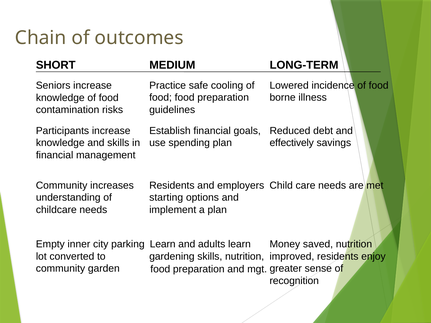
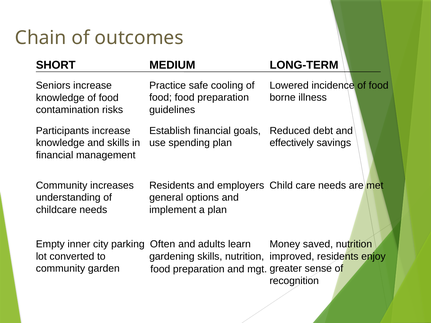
starting: starting -> general
Learn at (163, 244): Learn -> Often
